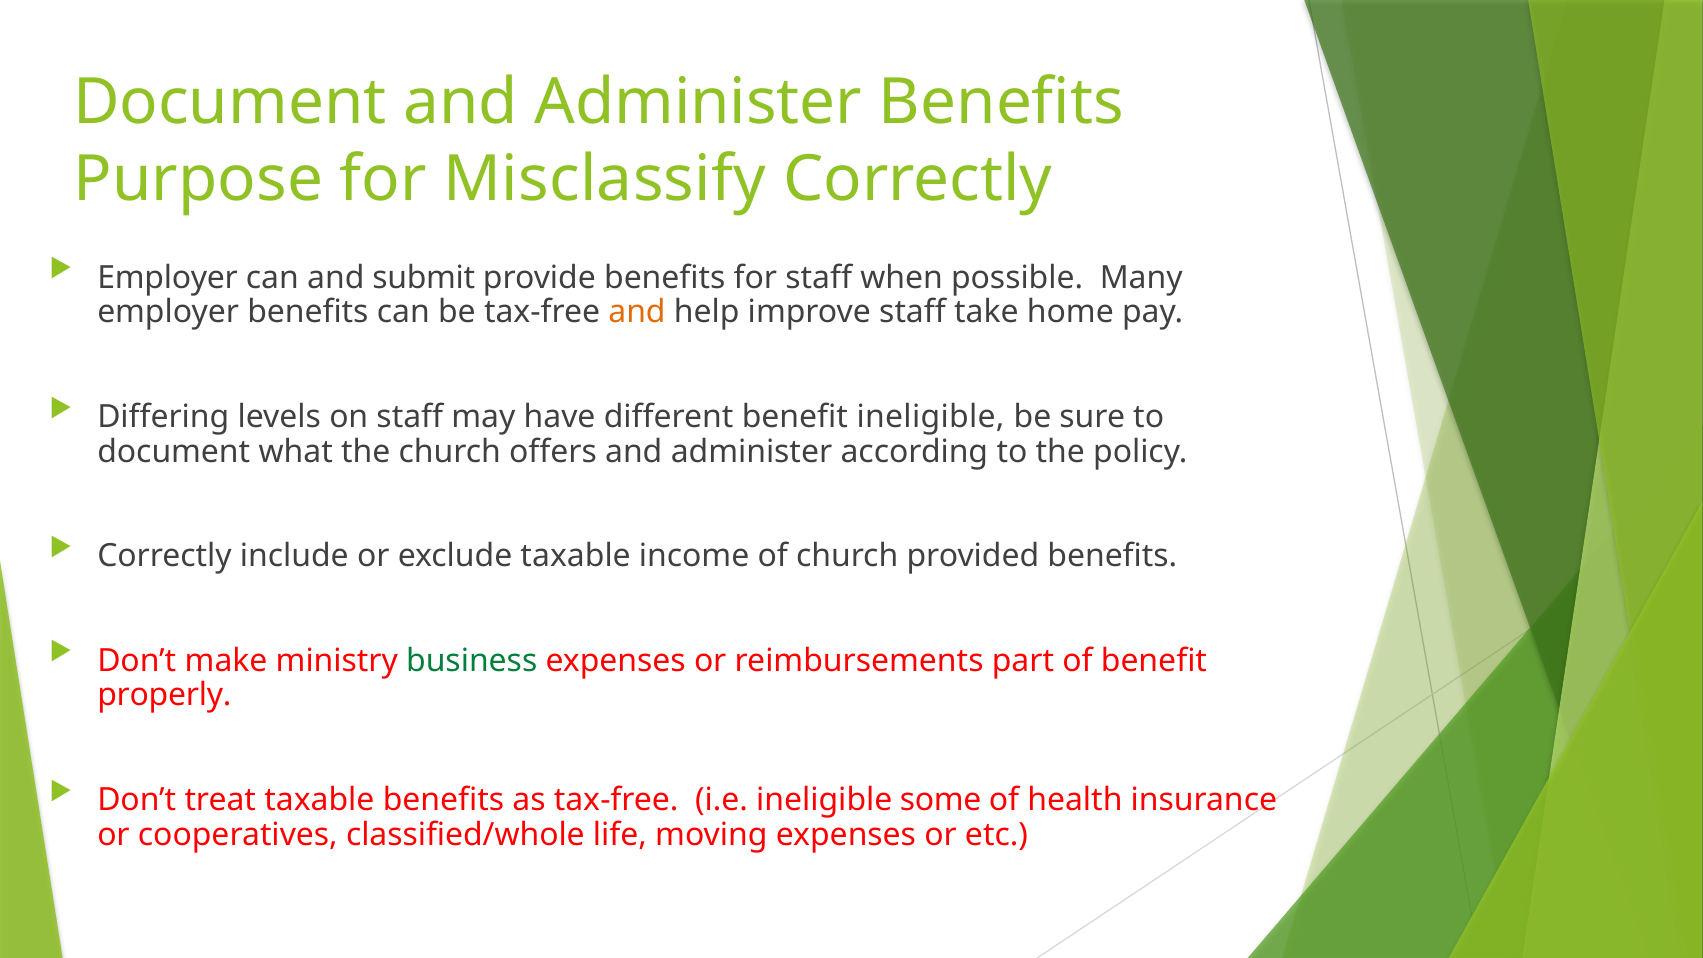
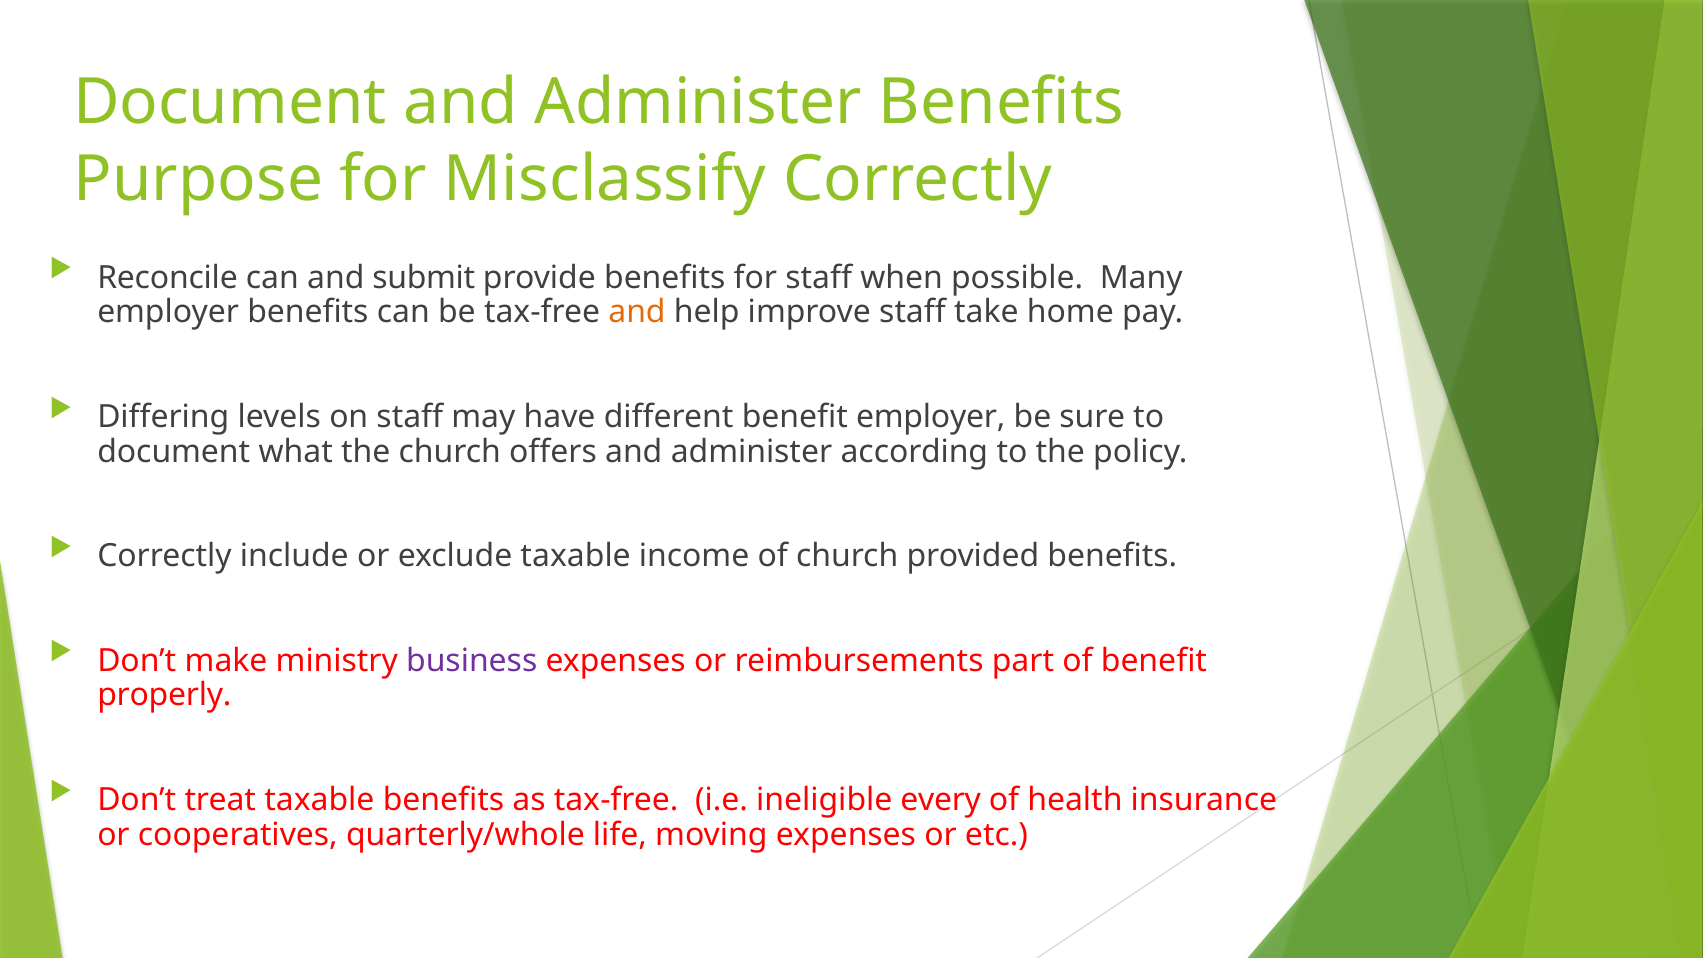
Employer at (168, 278): Employer -> Reconcile
benefit ineligible: ineligible -> employer
business colour: green -> purple
some: some -> every
classified/whole: classified/whole -> quarterly/whole
